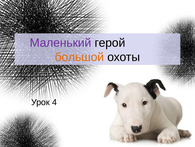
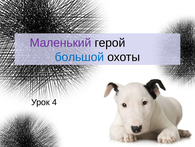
большой colour: orange -> blue
